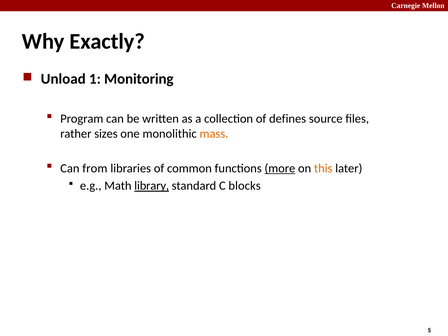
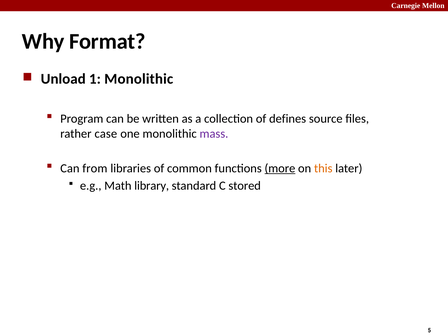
Exactly: Exactly -> Format
1 Monitoring: Monitoring -> Monolithic
sizes: sizes -> case
mass colour: orange -> purple
library underline: present -> none
blocks: blocks -> stored
